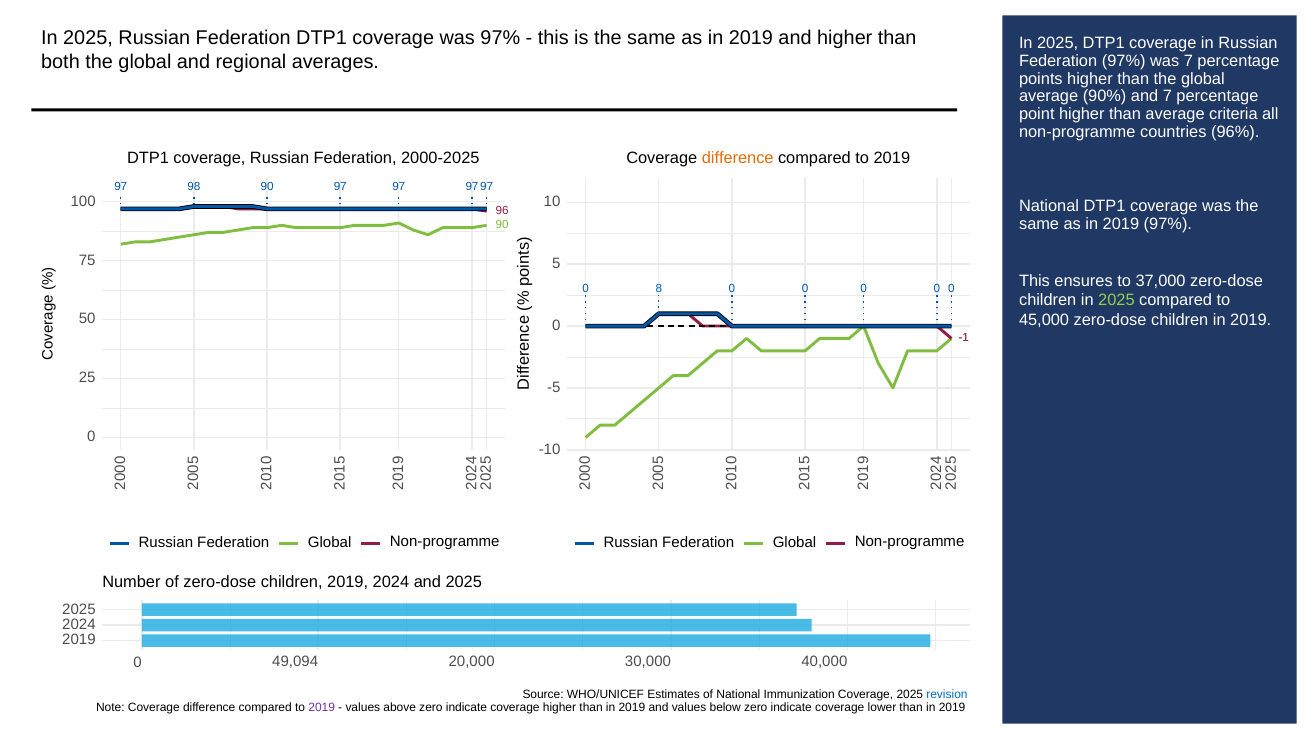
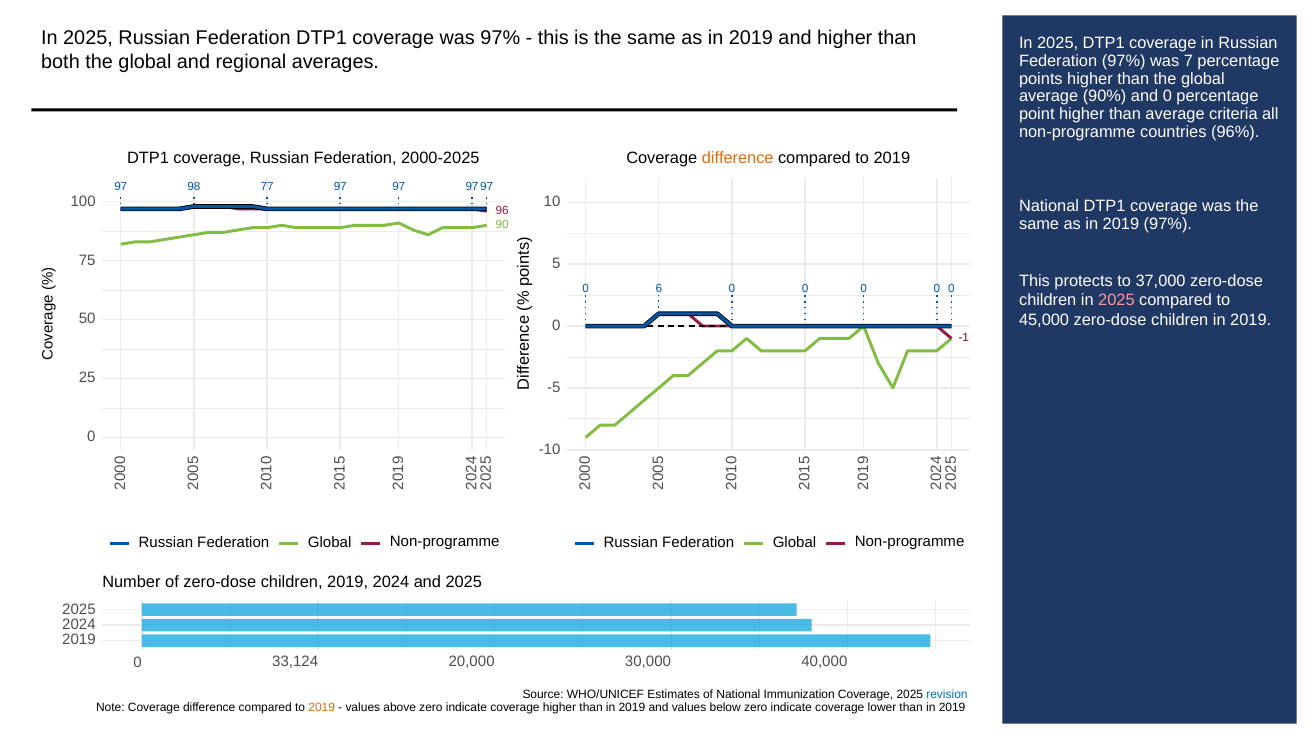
and 7: 7 -> 0
98 90: 90 -> 77
ensures: ensures -> protects
8: 8 -> 6
2025 at (1116, 300) colour: light green -> pink
49,094: 49,094 -> 33,124
2019 at (322, 707) colour: purple -> orange
